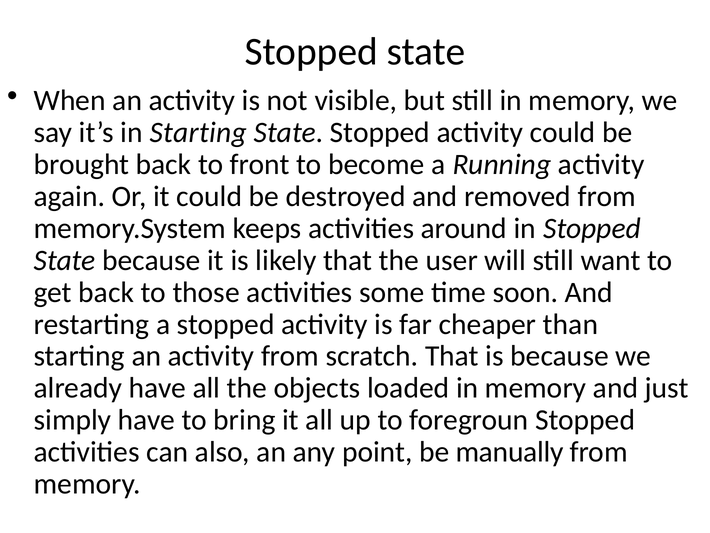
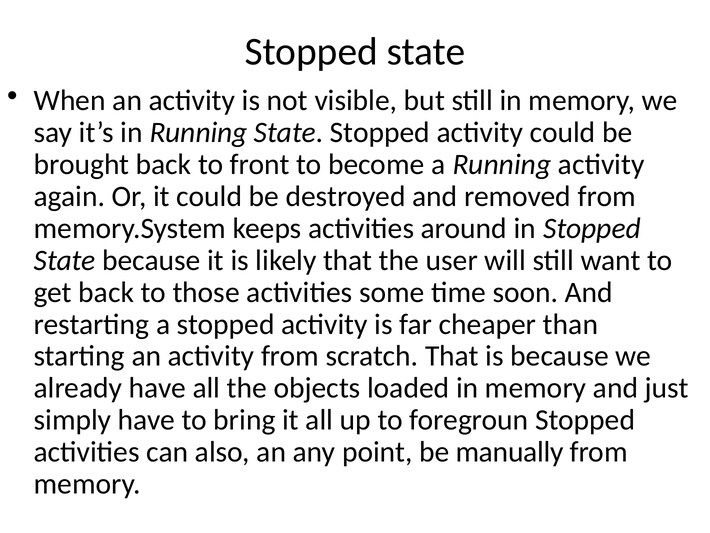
in Starting: Starting -> Running
